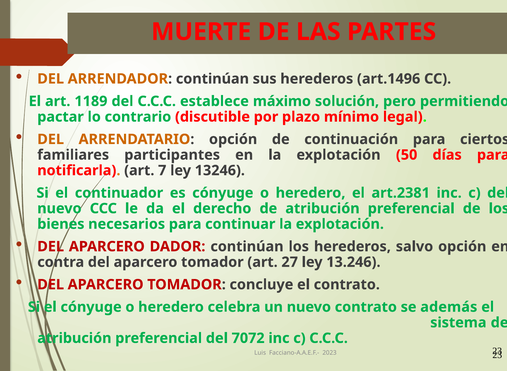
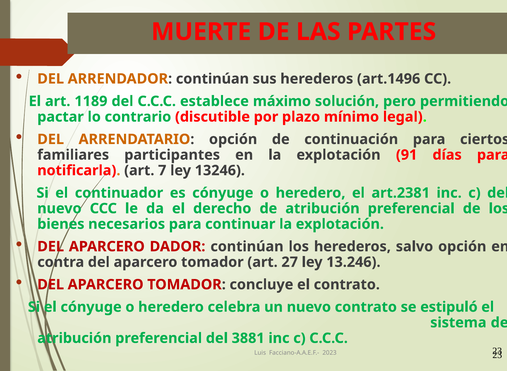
50: 50 -> 91
además: además -> estipuló
7072: 7072 -> 3881
